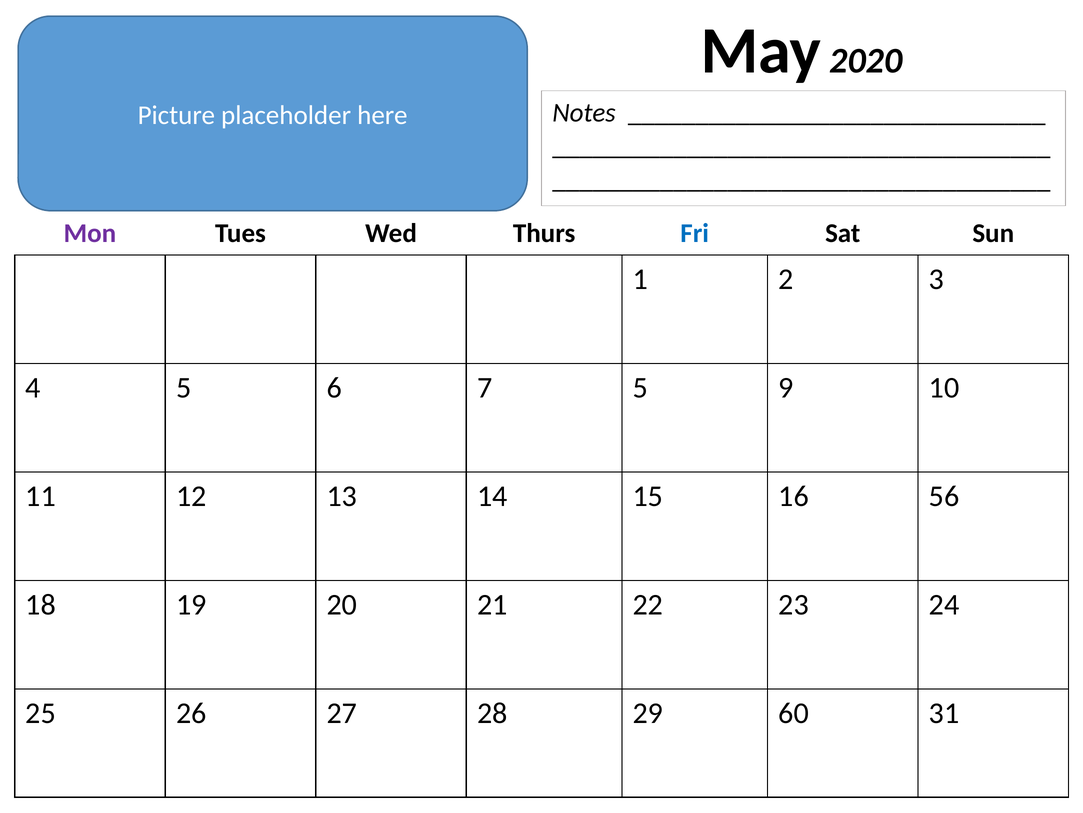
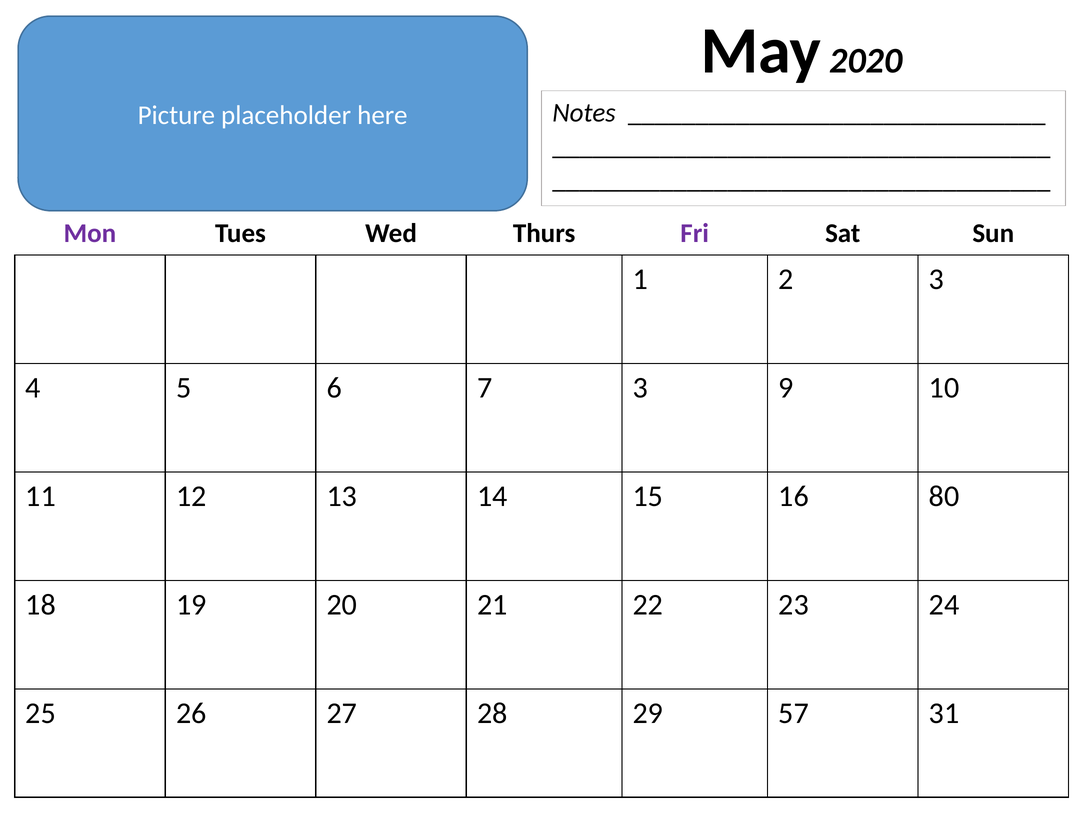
Fri colour: blue -> purple
7 5: 5 -> 3
56: 56 -> 80
60: 60 -> 57
